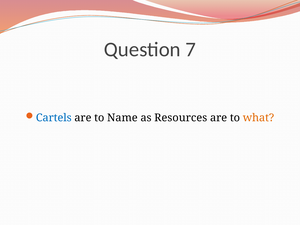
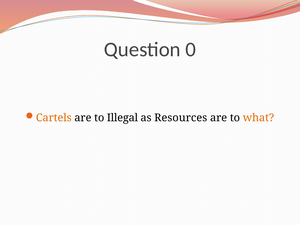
7: 7 -> 0
Cartels colour: blue -> orange
Name: Name -> Illegal
